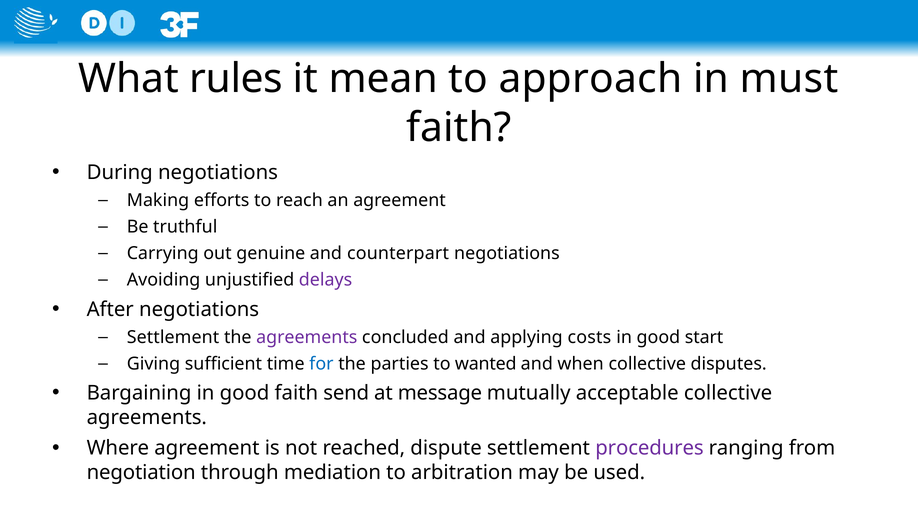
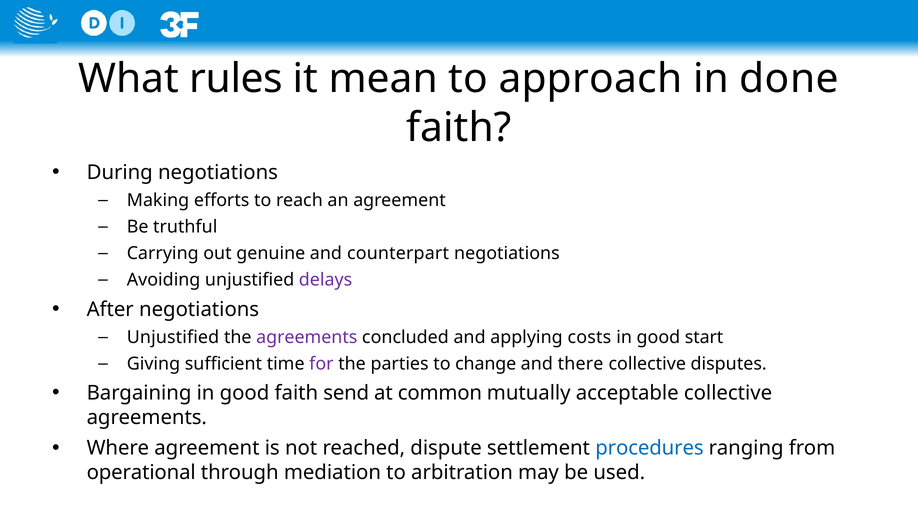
must: must -> done
Settlement at (173, 337): Settlement -> Unjustified
for colour: blue -> purple
wanted: wanted -> change
when: when -> there
message: message -> common
procedures colour: purple -> blue
negotiation: negotiation -> operational
